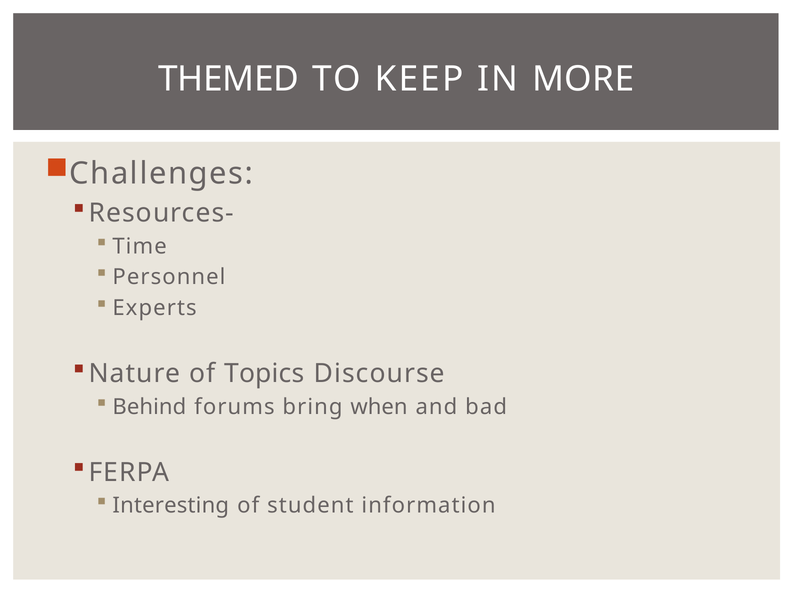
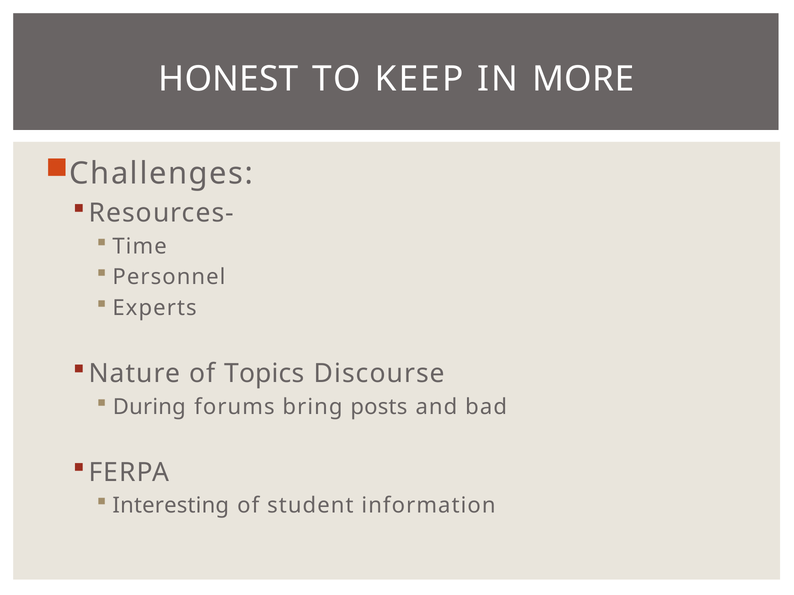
THEMED: THEMED -> HONEST
Behind: Behind -> During
when: when -> posts
